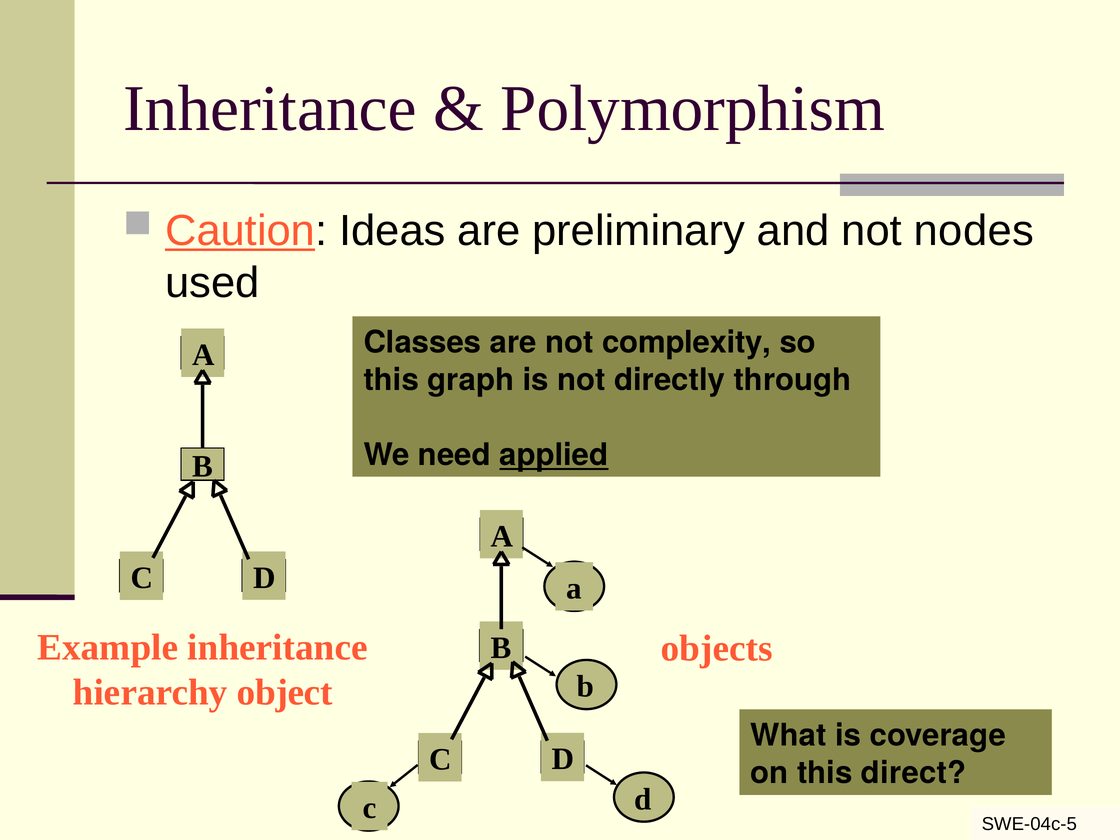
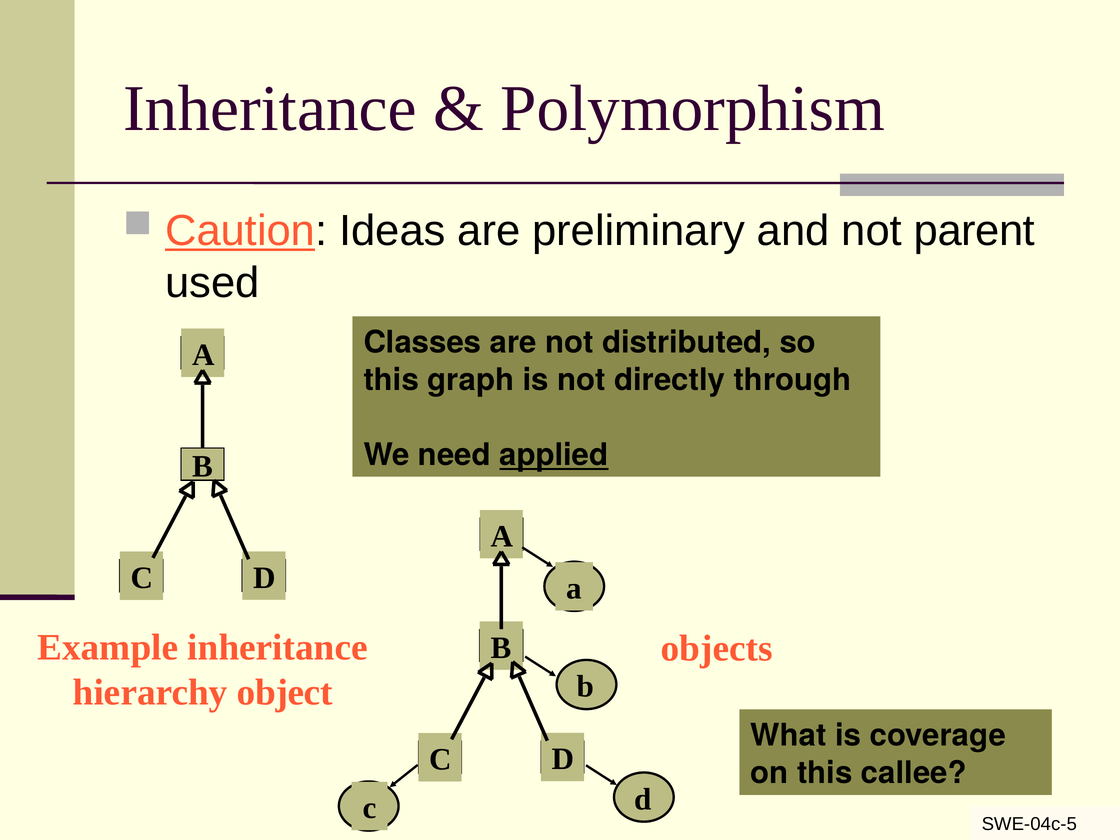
nodes: nodes -> parent
complexity: complexity -> distributed
direct: direct -> callee
